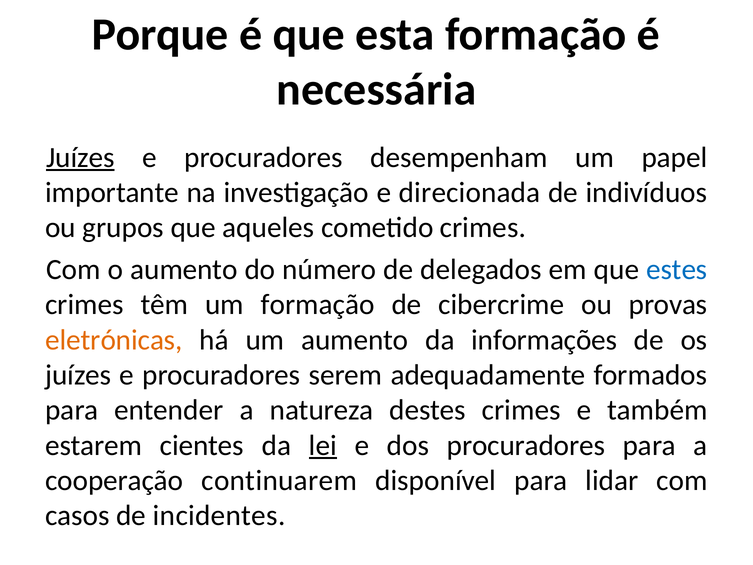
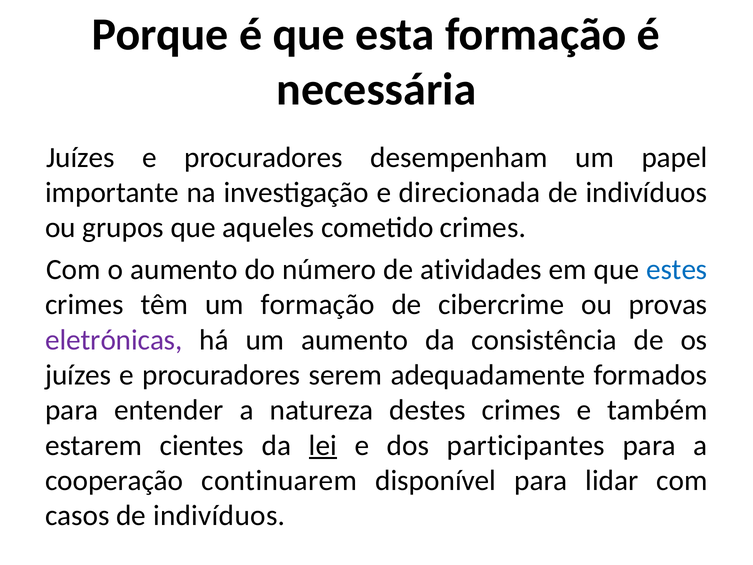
Juízes at (80, 157) underline: present -> none
delegados: delegados -> atividades
eletrónicas colour: orange -> purple
informações: informações -> consistência
dos procuradores: procuradores -> participantes
casos de incidentes: incidentes -> indivíduos
